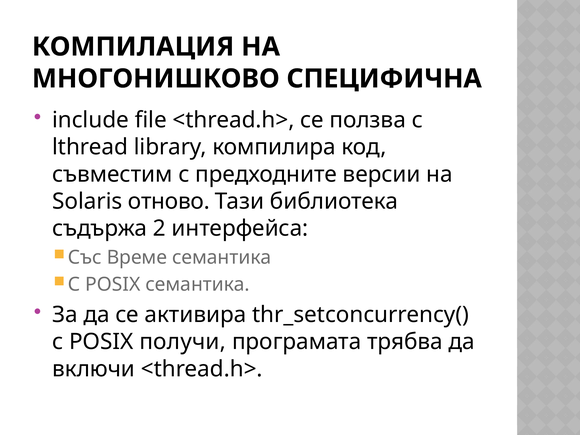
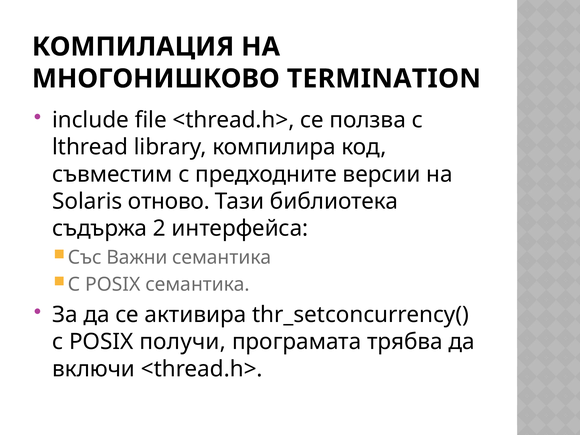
СПЕЦИФИЧНА: СПЕЦИФИЧНА -> TERMINATION
Време: Време -> Важни
